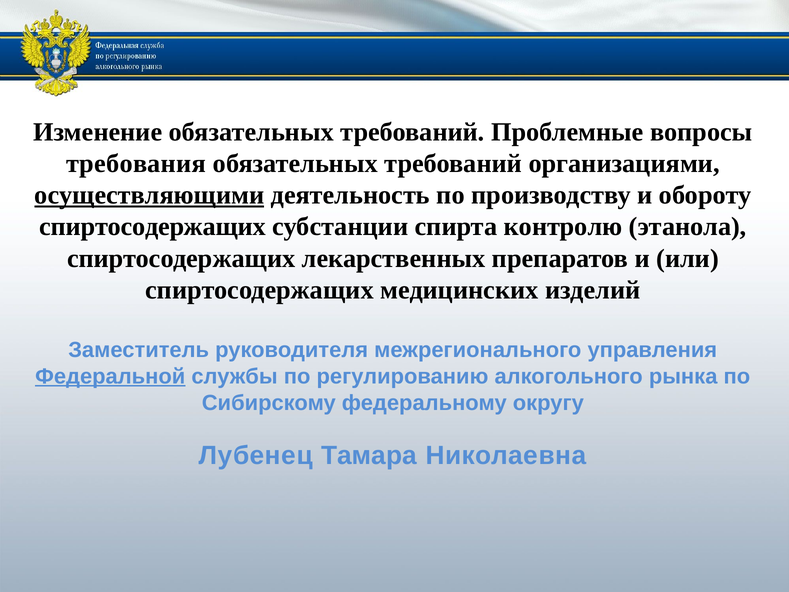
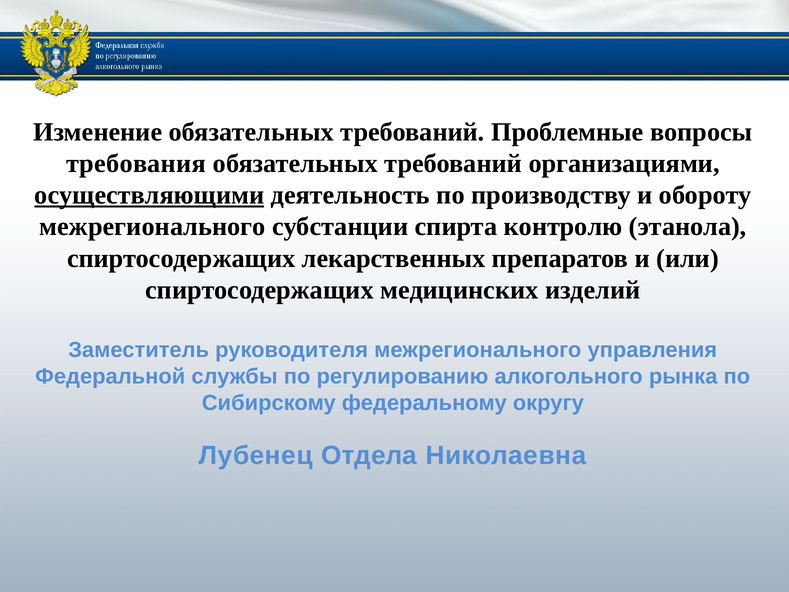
спиртосодержащих at (153, 227): спиртосодержащих -> межрегионального
Федеральной underline: present -> none
Тамара: Тамара -> Отдела
